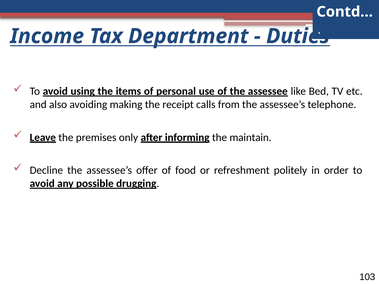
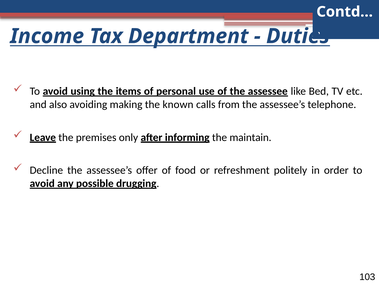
receipt: receipt -> known
